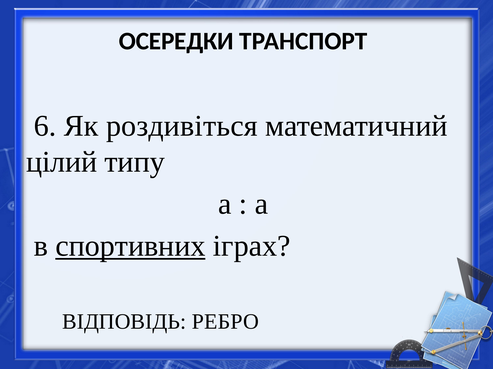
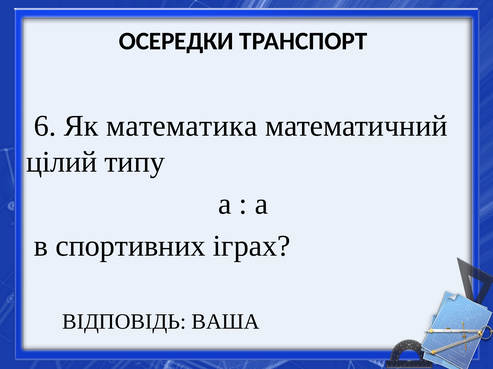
роздивіться: роздивіться -> математика
спортивних underline: present -> none
РЕБРО: РЕБРО -> ВАША
